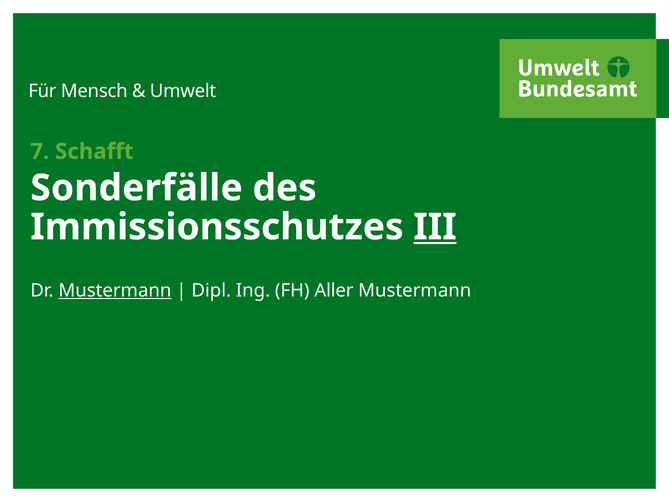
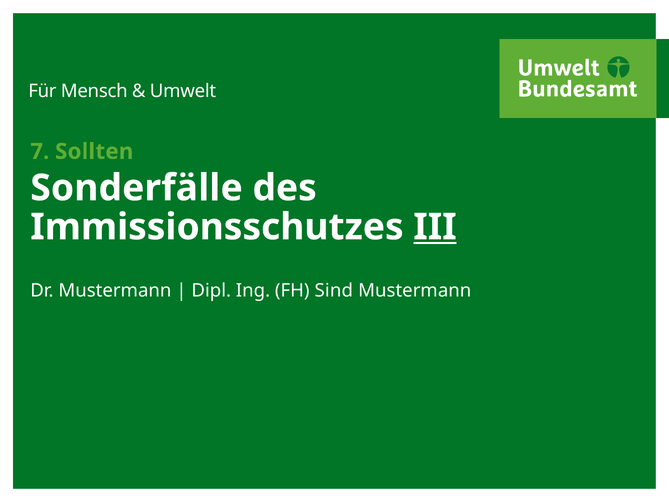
Schafft: Schafft -> Sollten
Mustermann at (115, 290) underline: present -> none
Aller: Aller -> Sind
